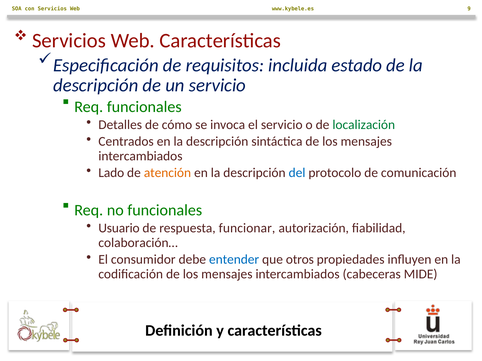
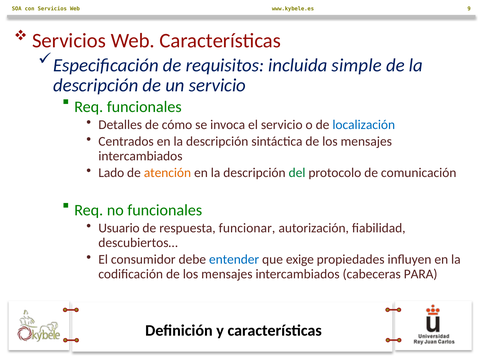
estado: estado -> simple
localización colour: green -> blue
del colour: blue -> green
colaboración…: colaboración… -> descubiertos…
otros: otros -> exige
MIDE: MIDE -> PARA
